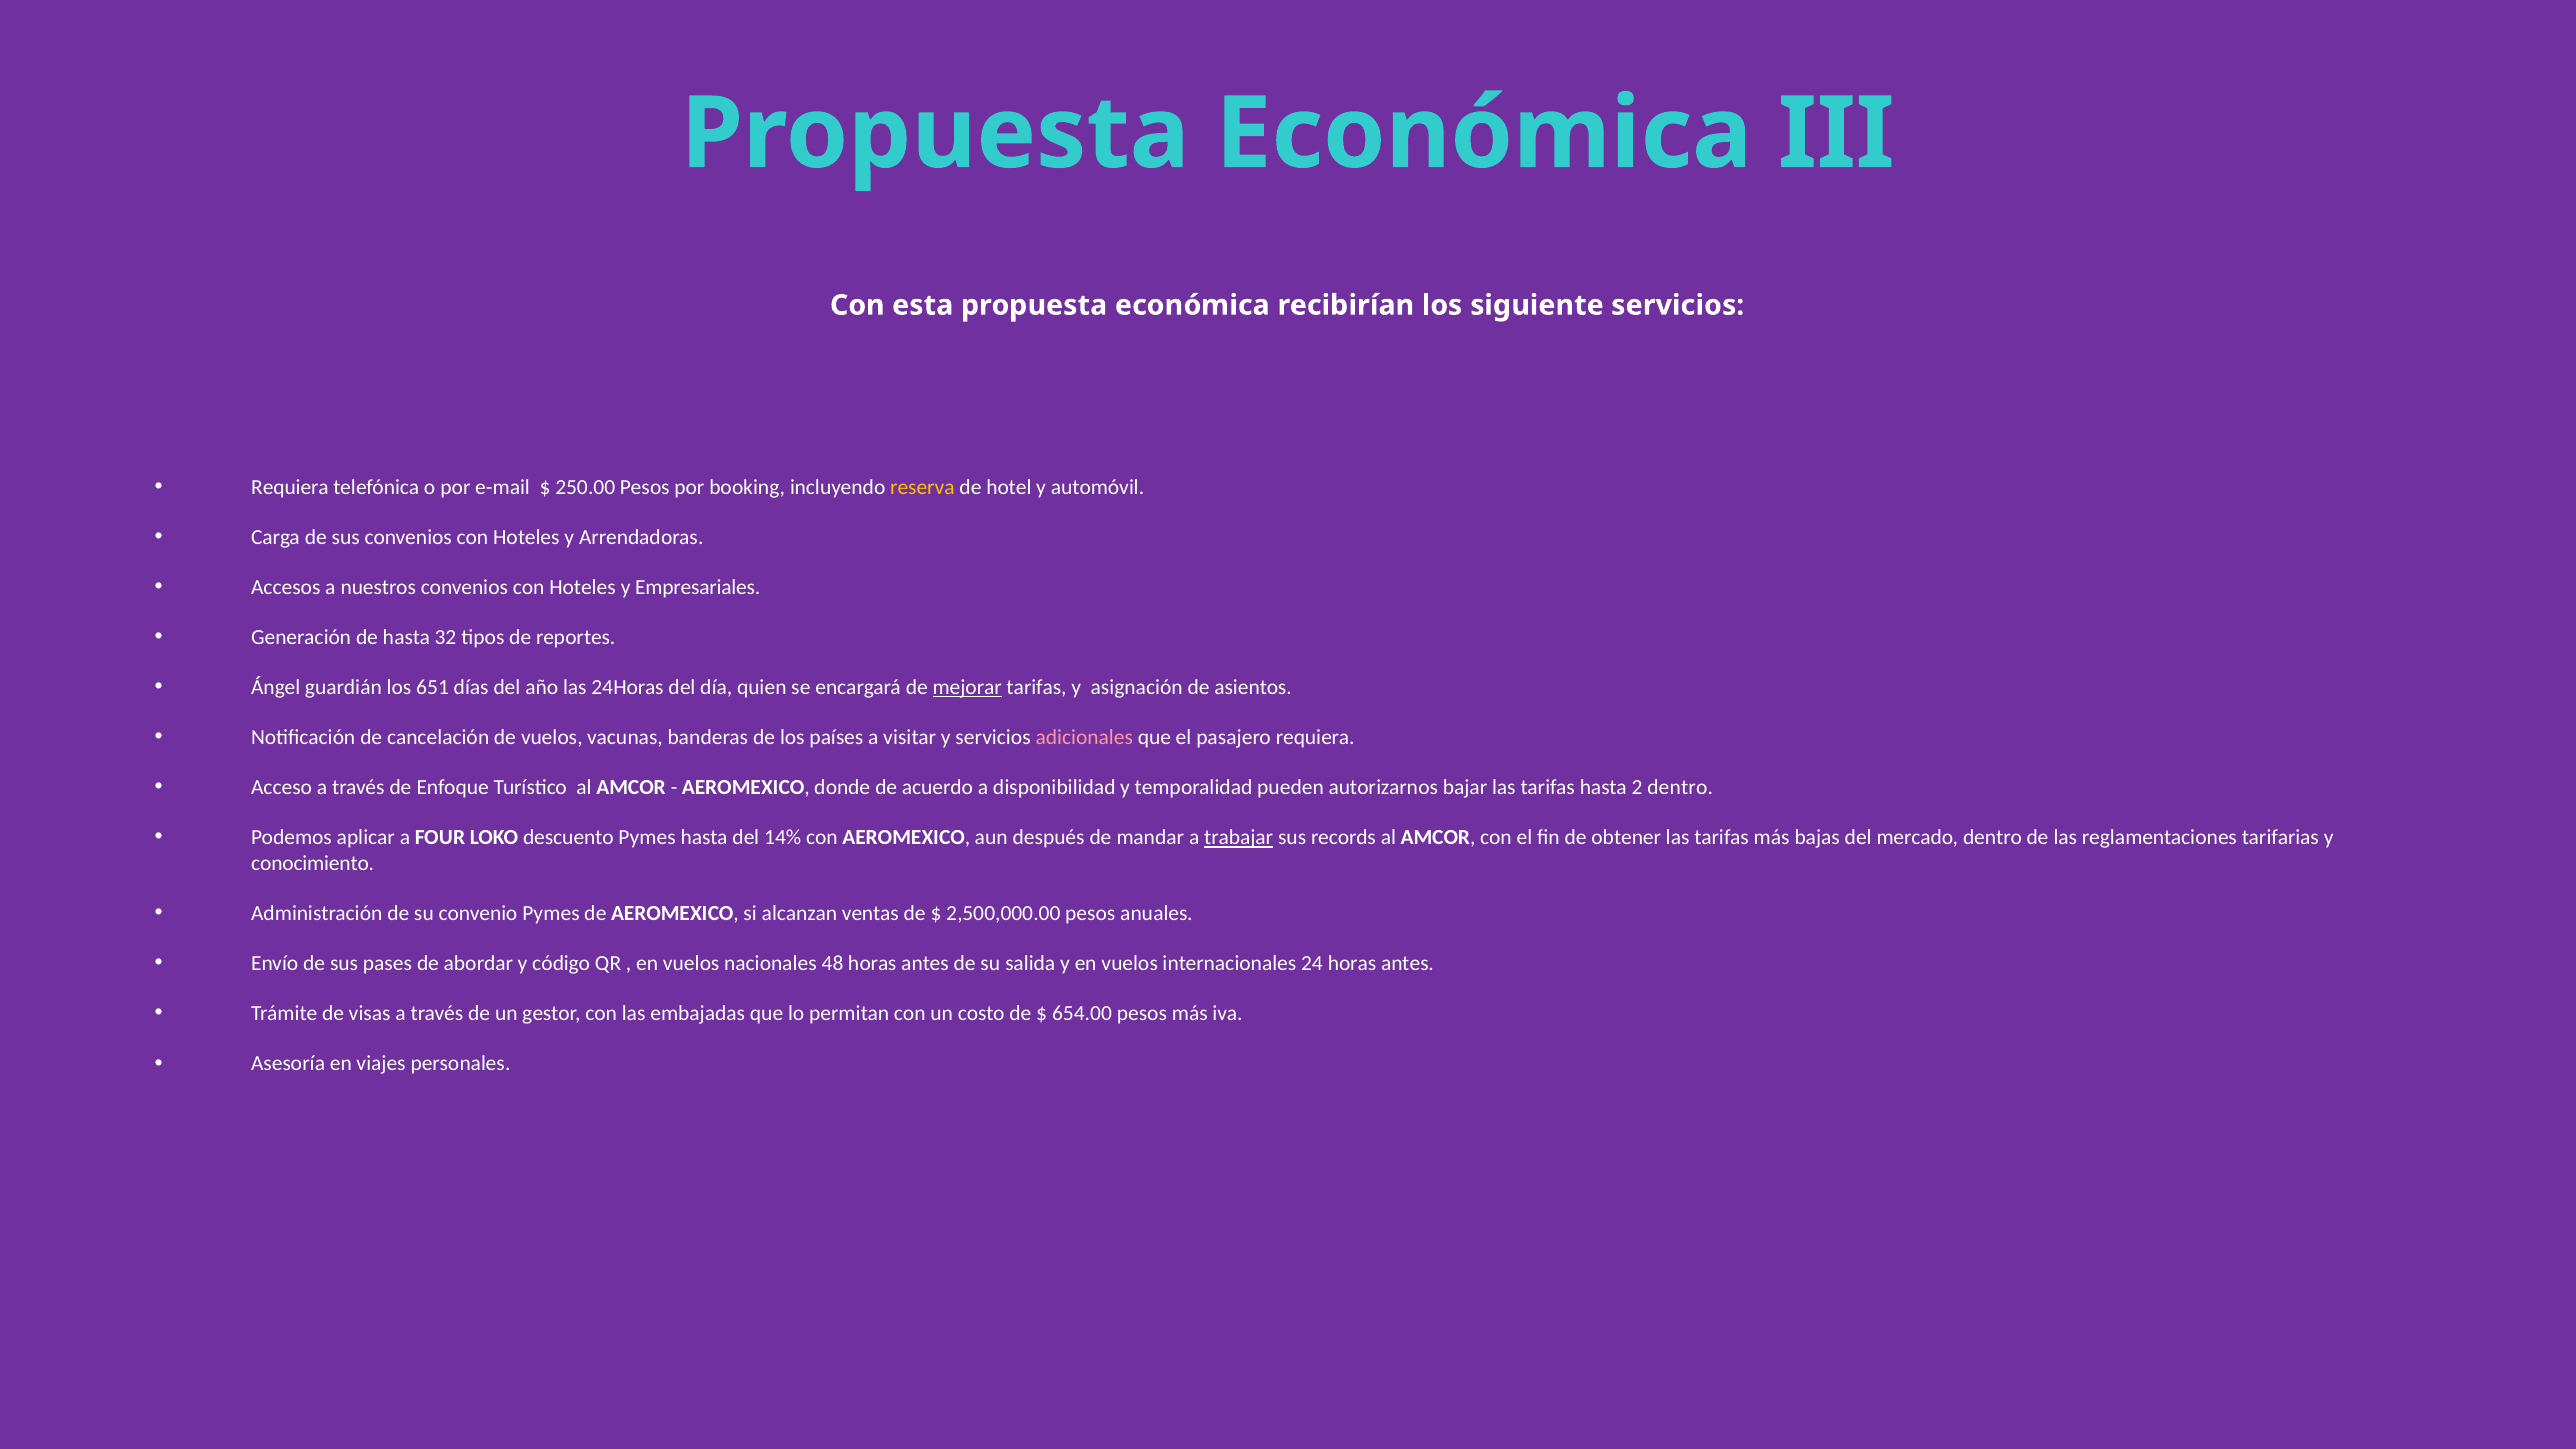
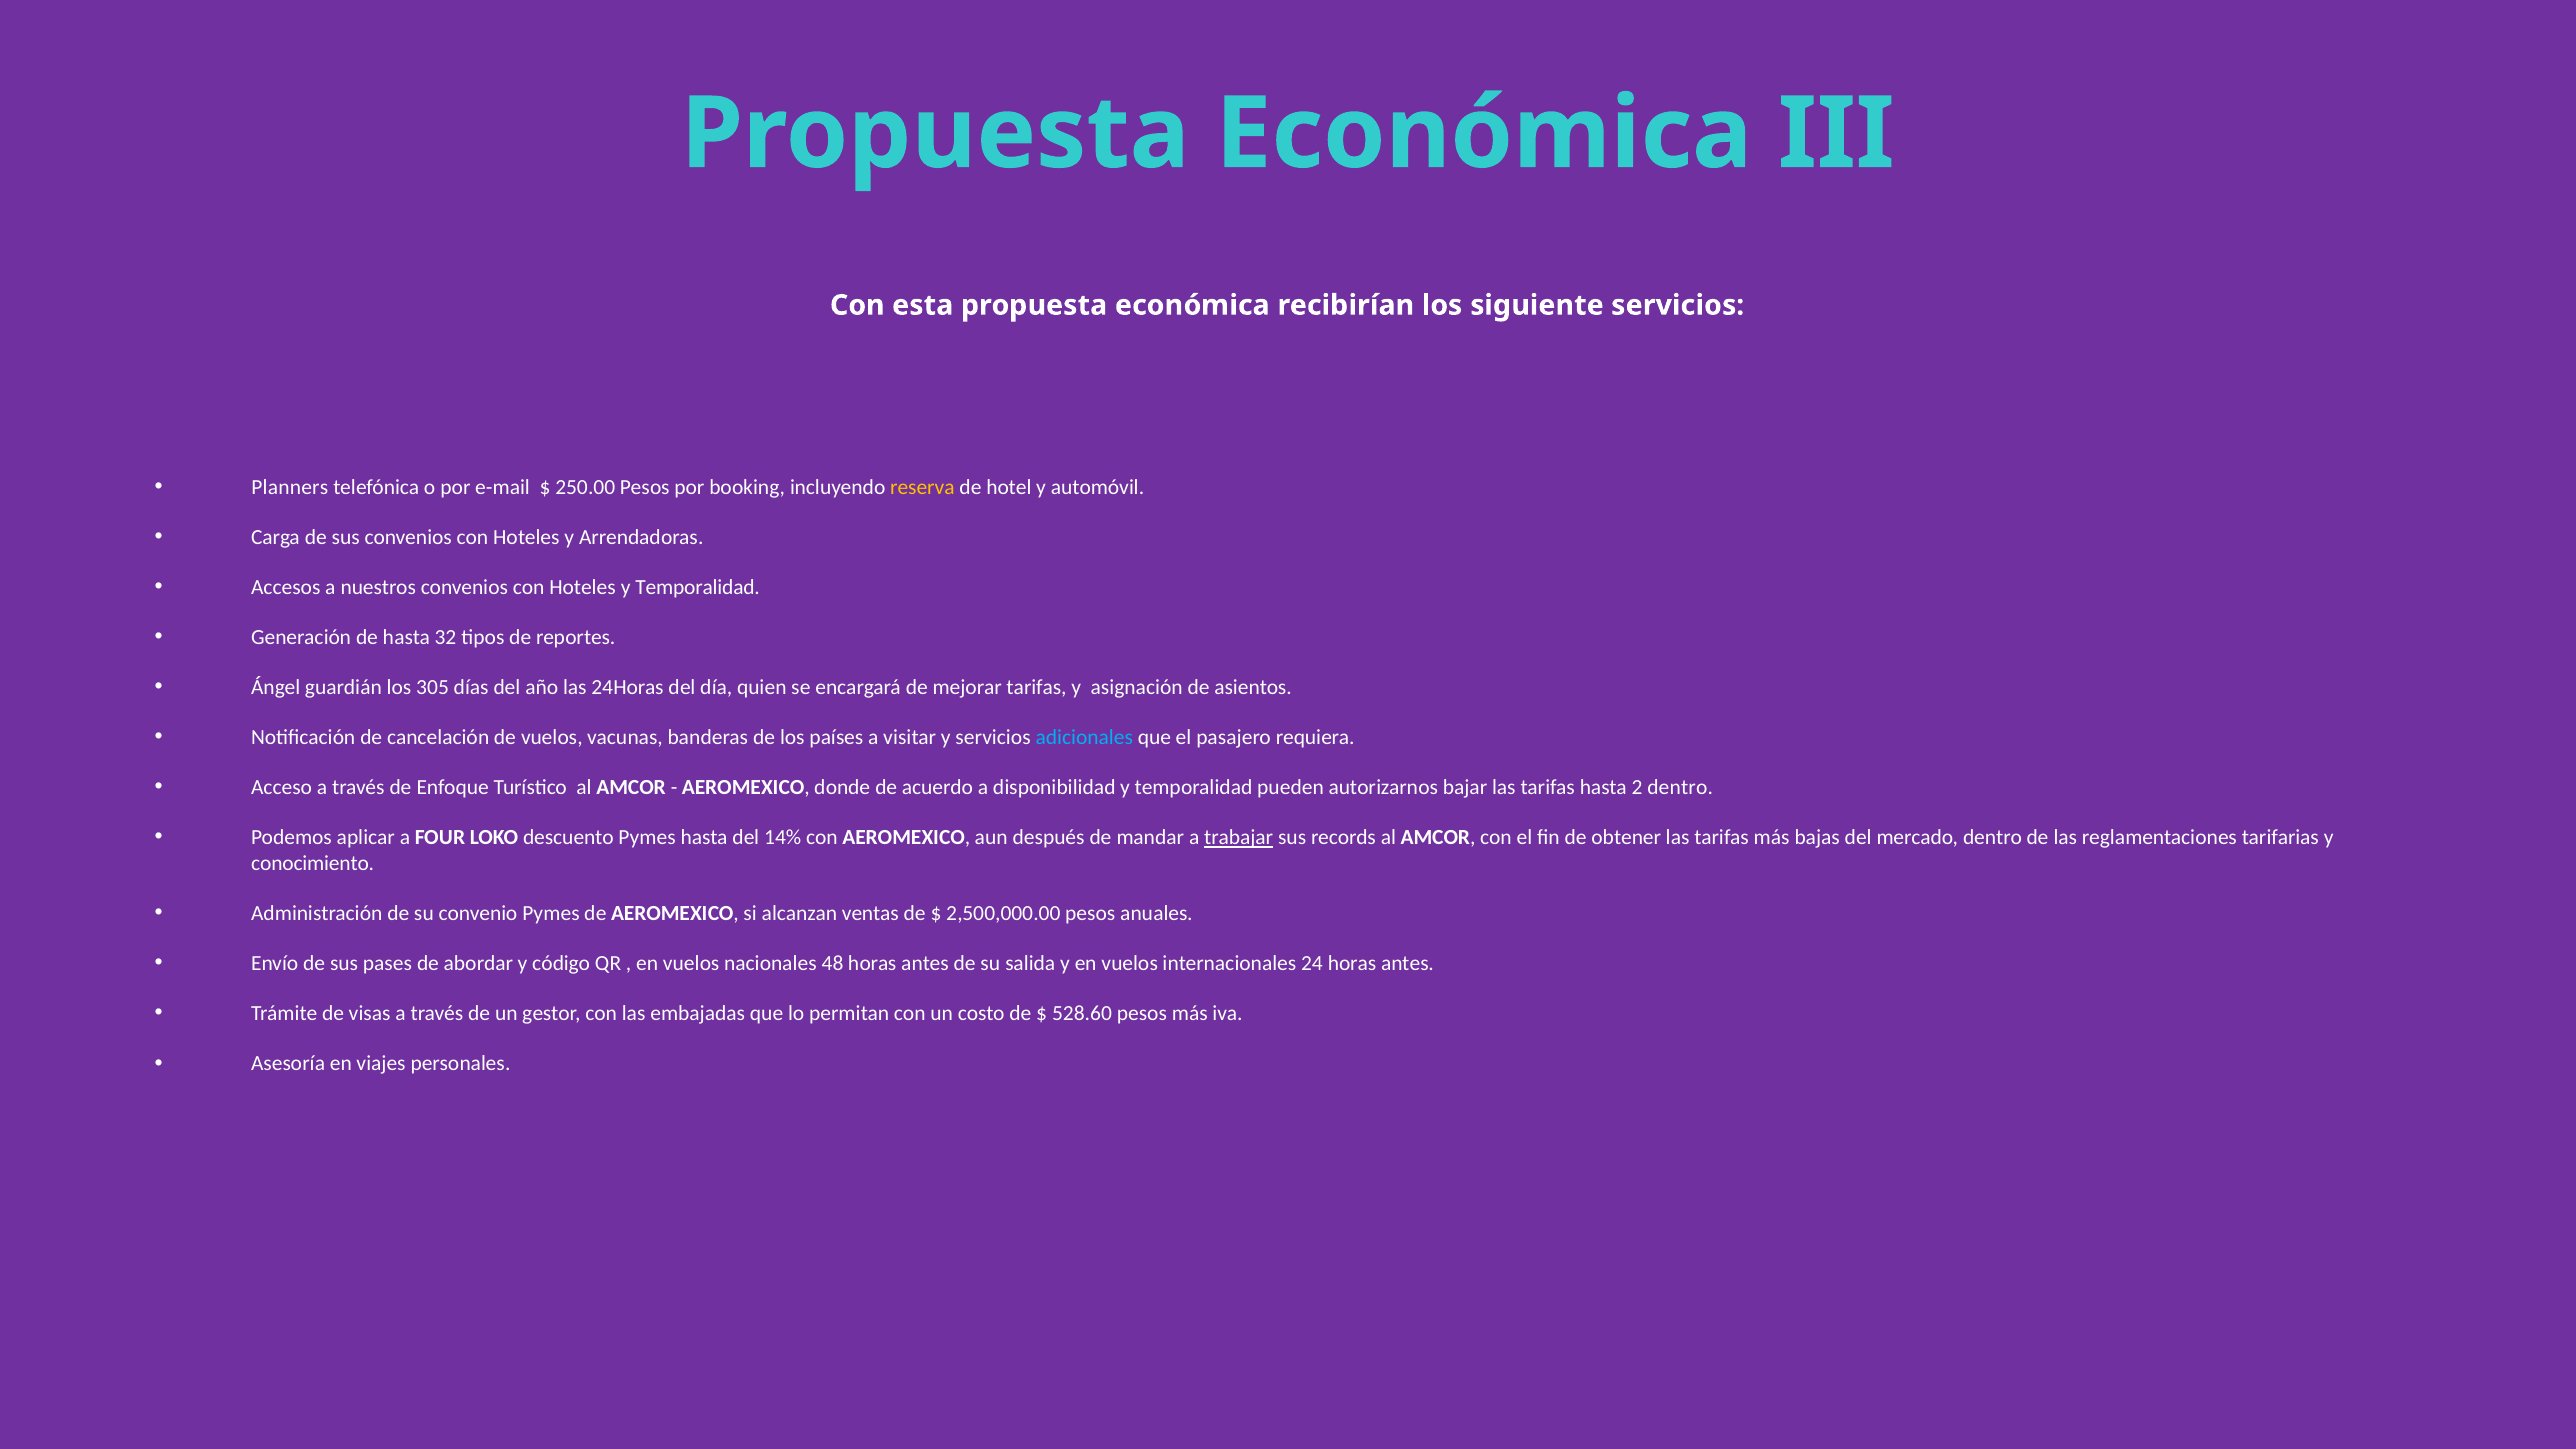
Requiera at (290, 487): Requiera -> Planners
Hoteles y Empresariales: Empresariales -> Temporalidad
651: 651 -> 305
mejorar underline: present -> none
adicionales colour: pink -> light blue
654.00: 654.00 -> 528.60
